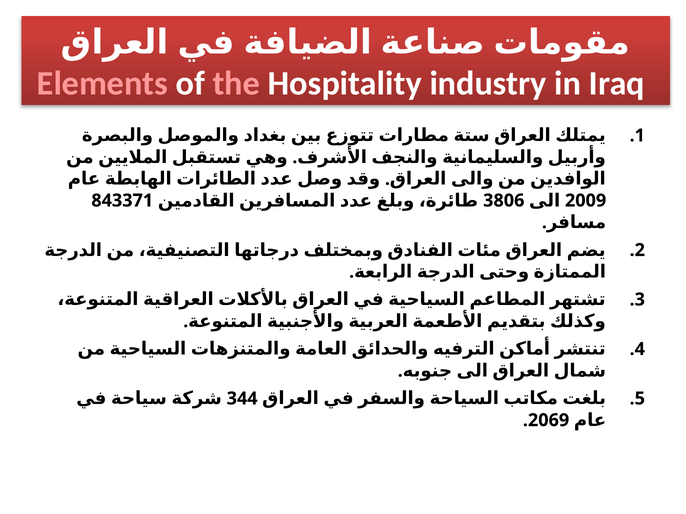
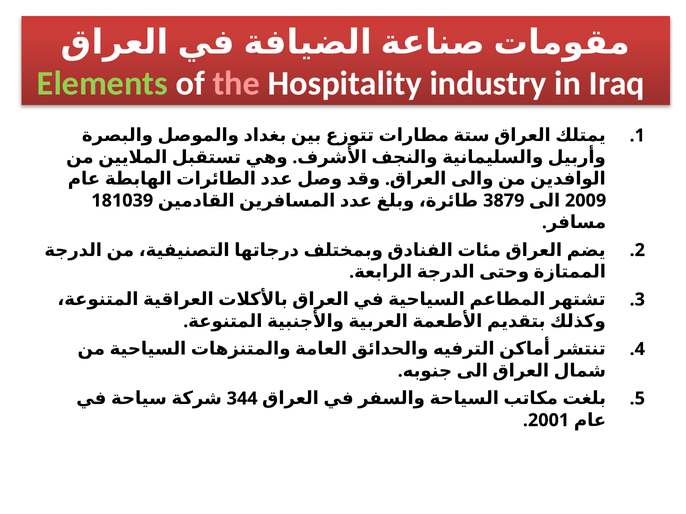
Elements colour: pink -> light green
843371: 843371 -> 181039
3806: 3806 -> 3879
2069: 2069 -> 2001
